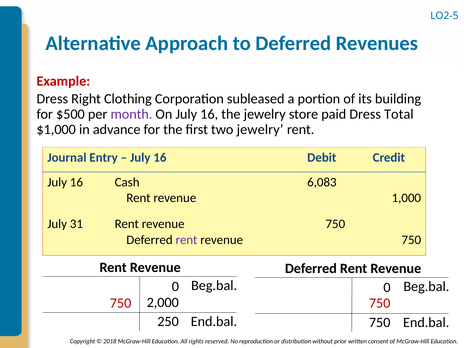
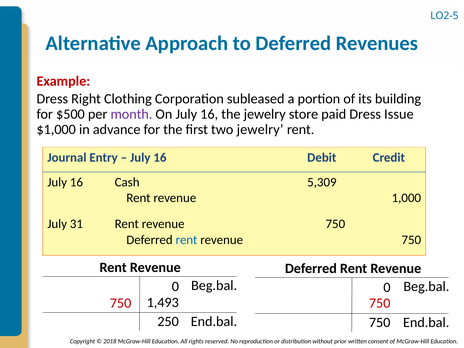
Total: Total -> Issue
6,083: 6,083 -> 5,309
rent at (186, 240) colour: purple -> blue
2,000: 2,000 -> 1,493
